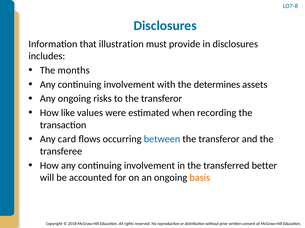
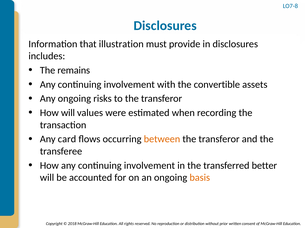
months: months -> remains
determines: determines -> convertible
How like: like -> will
between colour: blue -> orange
